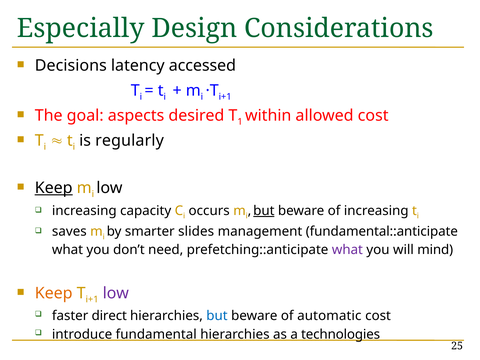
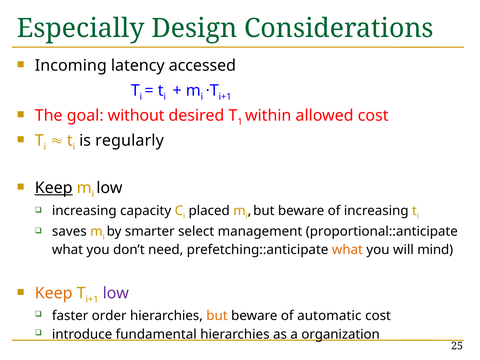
Decisions: Decisions -> Incoming
aspects: aspects -> without
occurs: occurs -> placed
but at (264, 211) underline: present -> none
slides: slides -> select
fundamental::anticipate: fundamental::anticipate -> proportional::anticipate
what at (347, 250) colour: purple -> orange
direct: direct -> order
but at (217, 316) colour: blue -> orange
technologies: technologies -> organization
